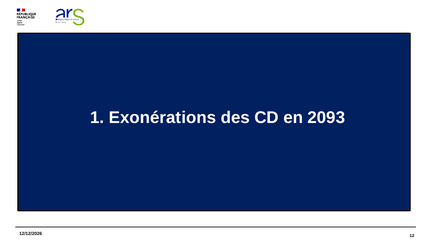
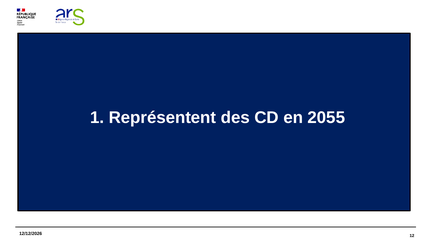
Exonérations: Exonérations -> Représentent
2093: 2093 -> 2055
